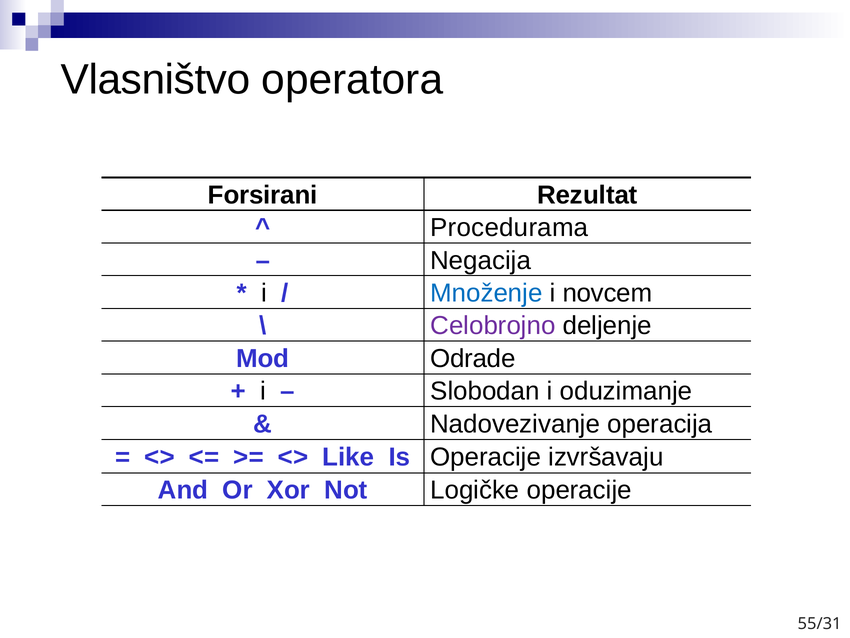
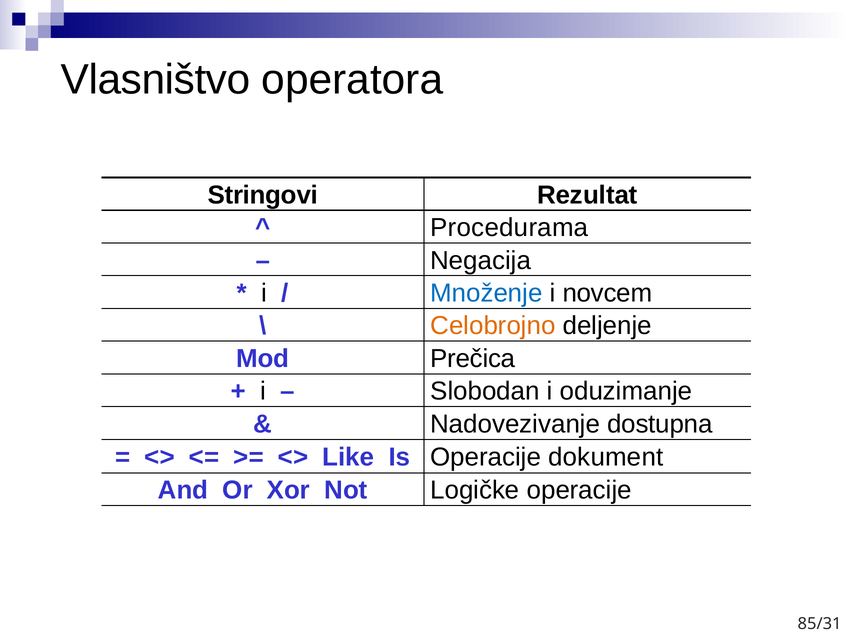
Forsirani: Forsirani -> Stringovi
Celobrojno colour: purple -> orange
Odrade: Odrade -> Prečica
operacija: operacija -> dostupna
izvršavaju: izvršavaju -> dokument
55/31: 55/31 -> 85/31
